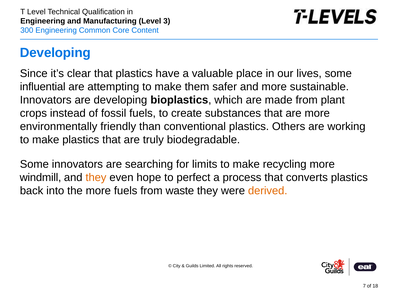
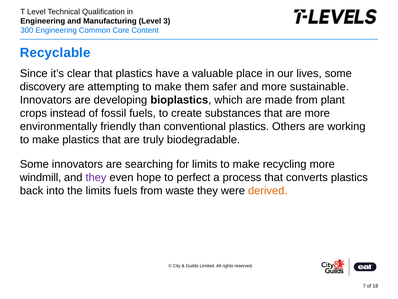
Developing at (55, 53): Developing -> Recyclable
influential: influential -> discovery
they at (96, 177) colour: orange -> purple
the more: more -> limits
